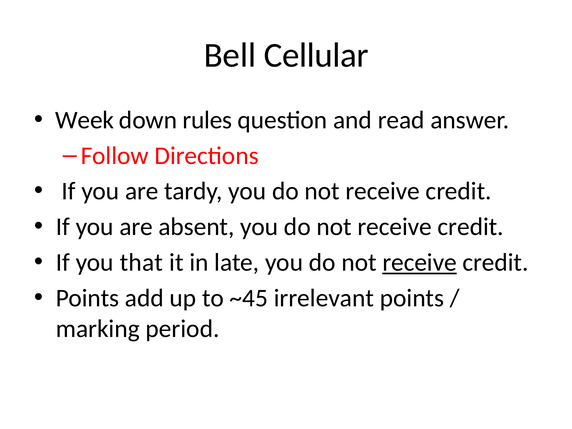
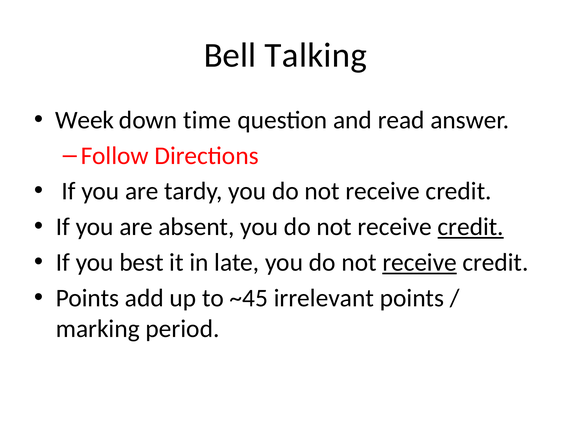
Cellular: Cellular -> Talking
rules: rules -> time
credit at (471, 227) underline: none -> present
that: that -> best
